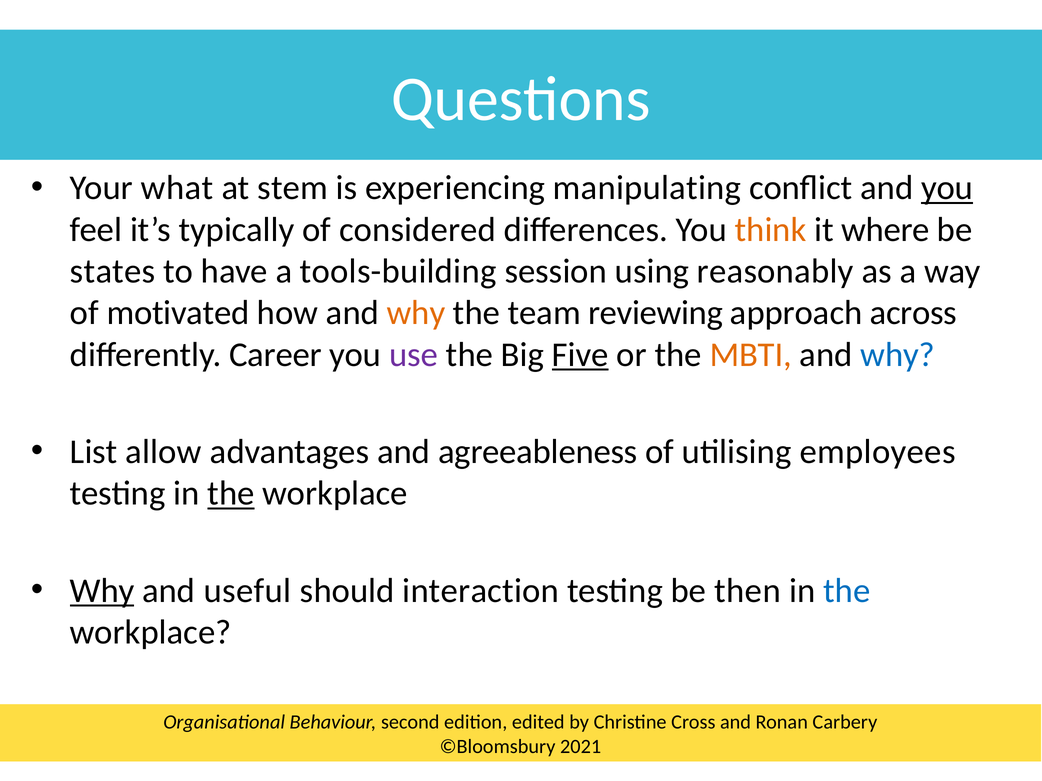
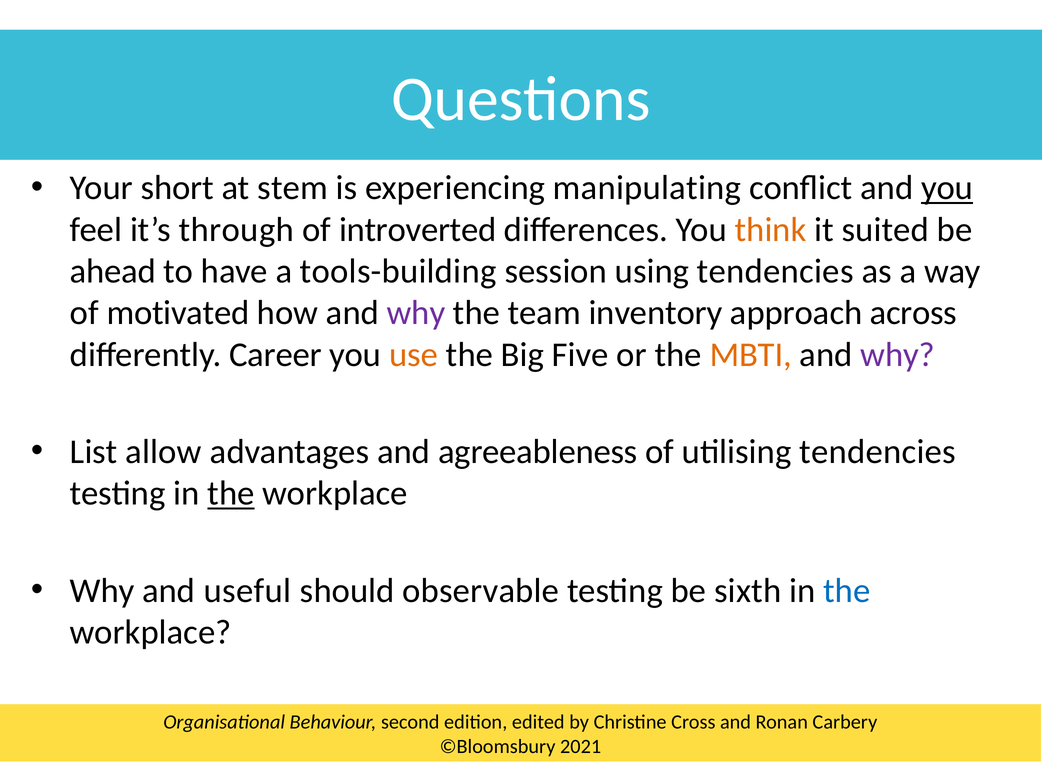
what: what -> short
typically: typically -> through
considered: considered -> introverted
where: where -> suited
states: states -> ahead
using reasonably: reasonably -> tendencies
why at (416, 313) colour: orange -> purple
reviewing: reviewing -> inventory
use colour: purple -> orange
Five underline: present -> none
why at (898, 355) colour: blue -> purple
utilising employees: employees -> tendencies
Why at (102, 591) underline: present -> none
interaction: interaction -> observable
then: then -> sixth
